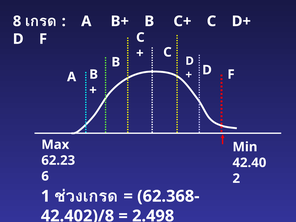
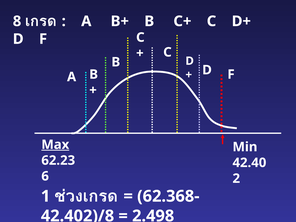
Max underline: none -> present
